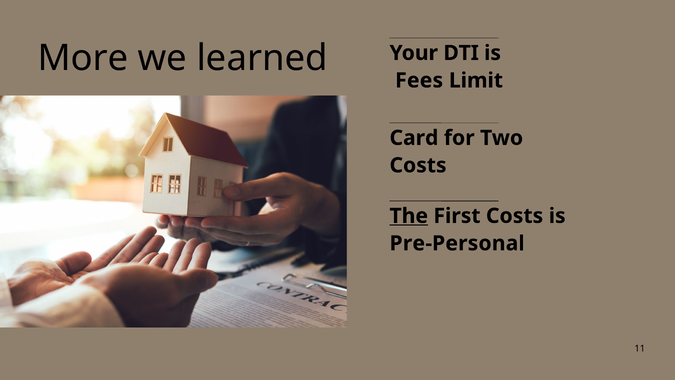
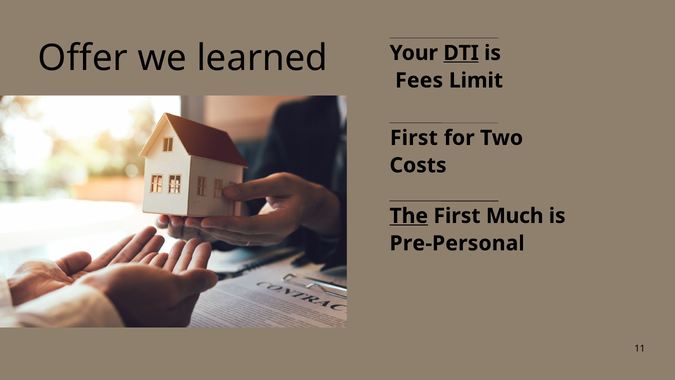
More: More -> Offer
DTI underline: none -> present
Card at (414, 138): Card -> First
First Costs: Costs -> Much
